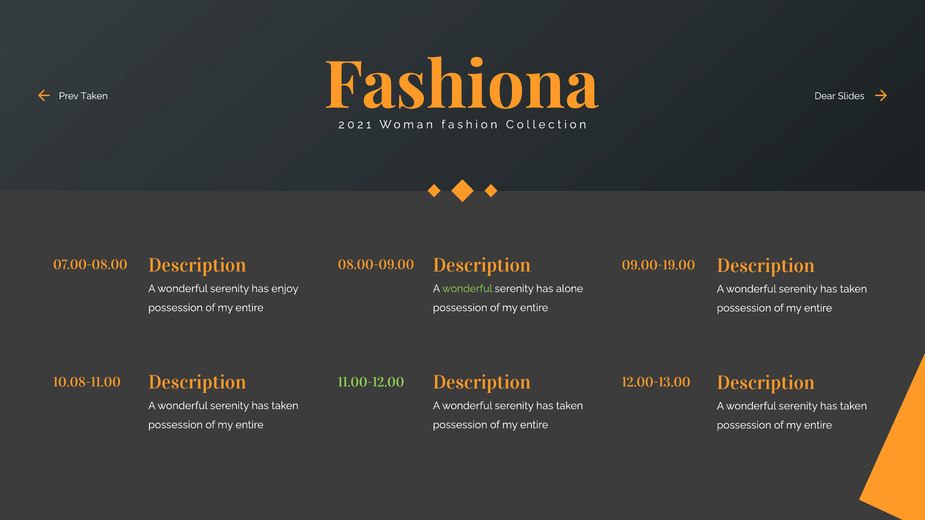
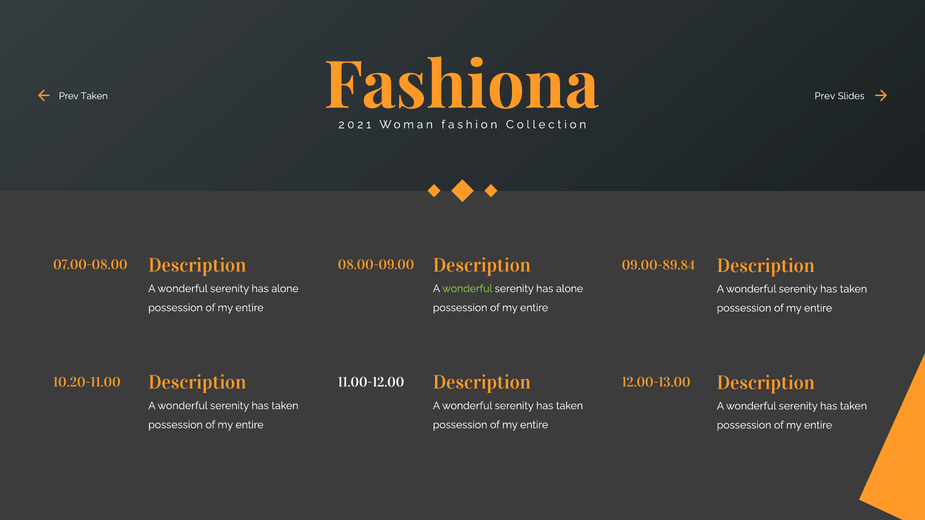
Dear at (825, 96): Dear -> Prev
09.00-19.00: 09.00-19.00 -> 09.00-89.84
enjoy at (285, 289): enjoy -> alone
10.08-11.00: 10.08-11.00 -> 10.20-11.00
11.00-12.00 colour: light green -> white
